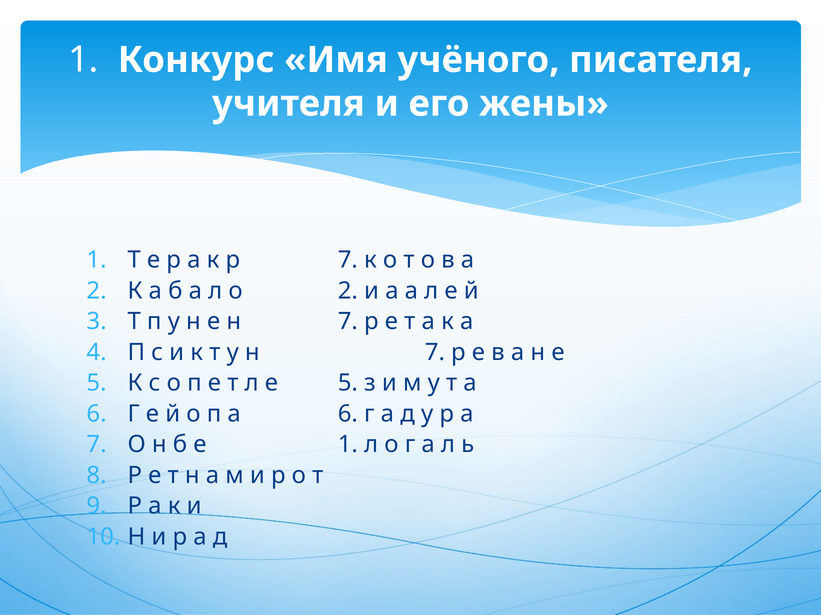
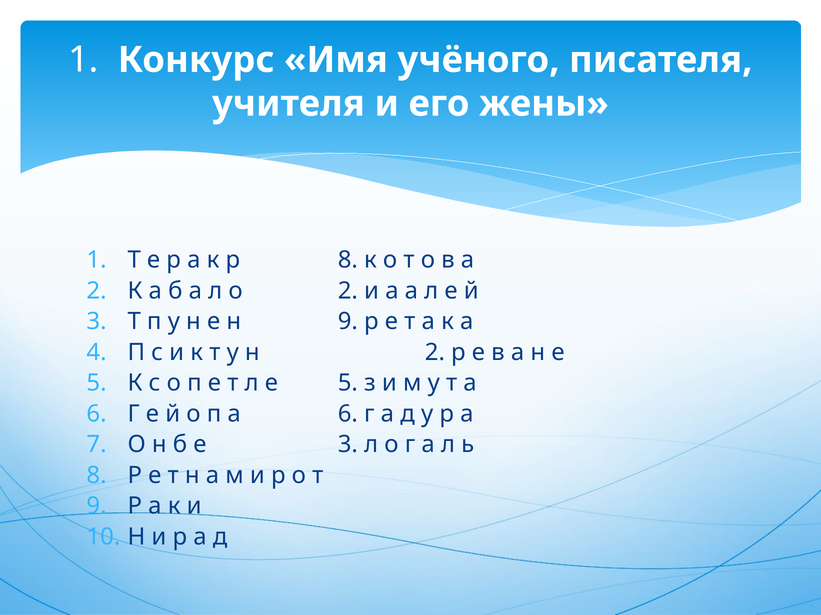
р 7: 7 -> 8
е н 7: 7 -> 9
у н 7: 7 -> 2
е 1: 1 -> 3
